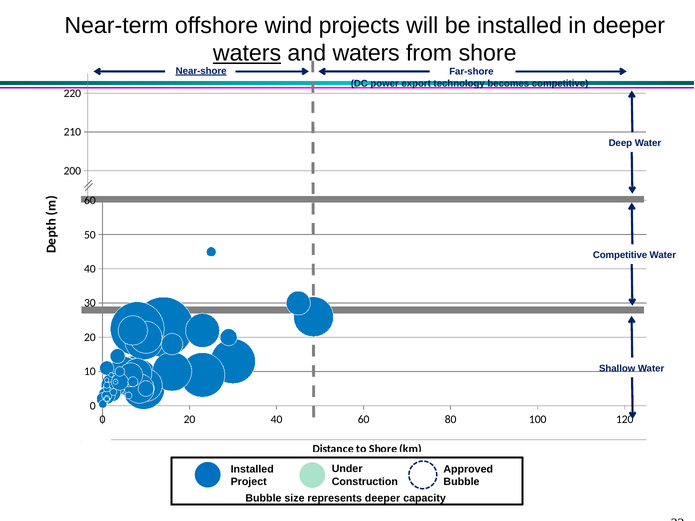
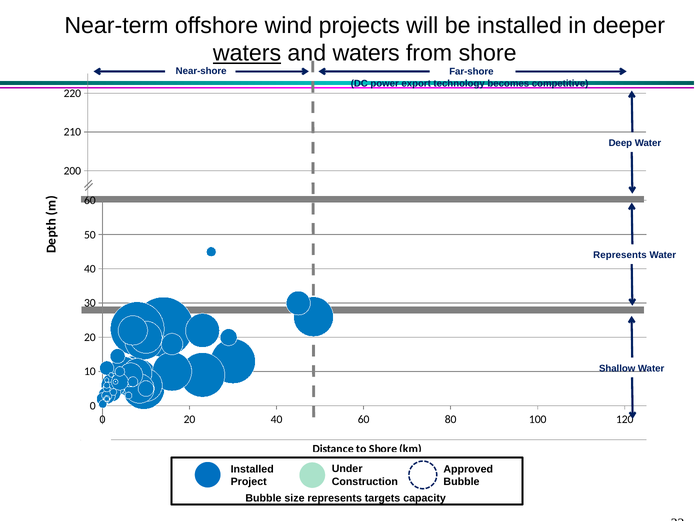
Near-shore underline: present -> none
Competitive at (620, 255): Competitive -> Represents
represents deeper: deeper -> targets
